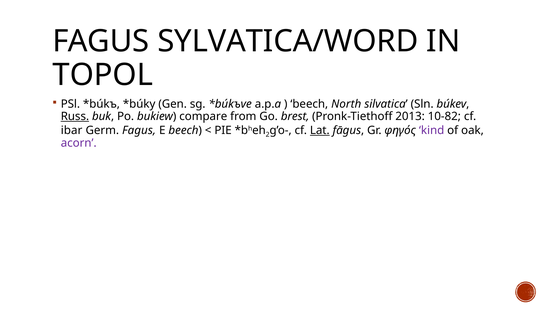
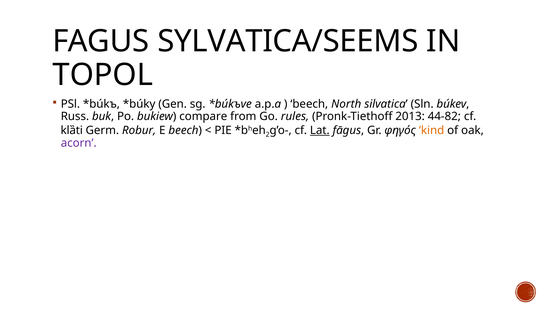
SYLVATICA/WORD: SYLVATICA/WORD -> SYLVATICA/SEEMS
Russ underline: present -> none
brest: brest -> rules
10-82: 10-82 -> 44-82
ibar: ibar -> klȁti
Germ Fagus: Fagus -> Robur
kind colour: purple -> orange
